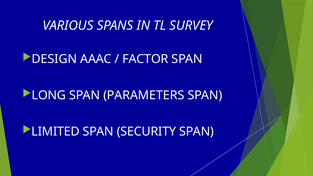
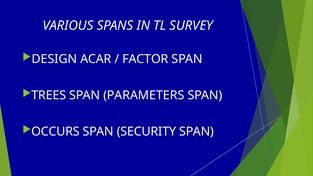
AAAC: AAAC -> ACAR
LONG: LONG -> TREES
LIMITED: LIMITED -> OCCURS
